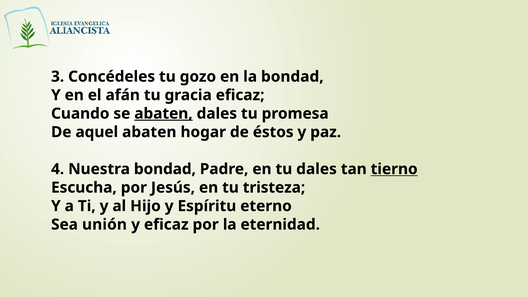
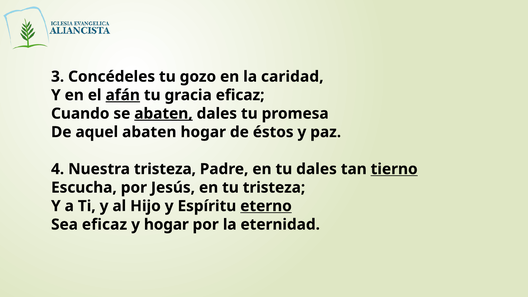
la bondad: bondad -> caridad
afán underline: none -> present
Nuestra bondad: bondad -> tristeza
eterno underline: none -> present
Sea unión: unión -> eficaz
y eficaz: eficaz -> hogar
